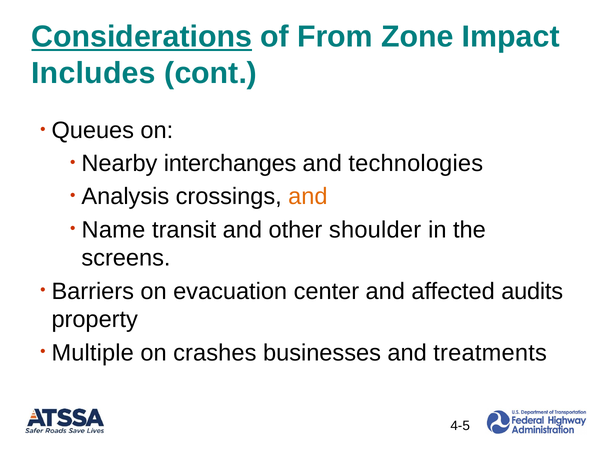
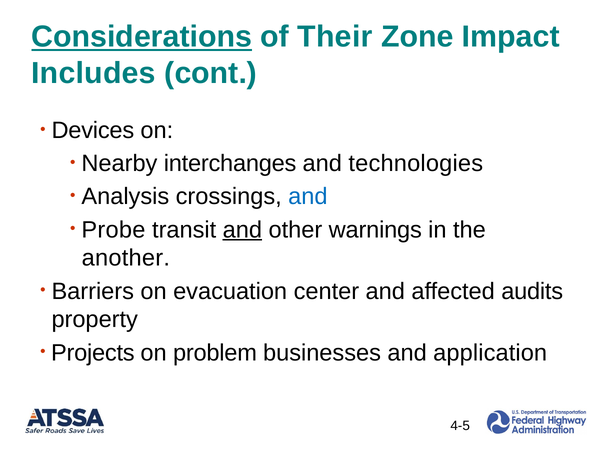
From: From -> Their
Queues: Queues -> Devices
and at (308, 196) colour: orange -> blue
Name: Name -> Probe
and at (242, 229) underline: none -> present
shoulder: shoulder -> warnings
screens: screens -> another
Multiple: Multiple -> Projects
crashes: crashes -> problem
treatments: treatments -> application
